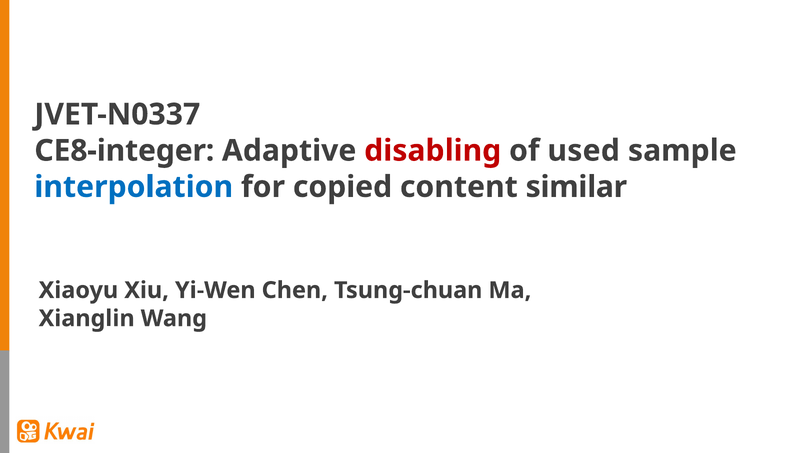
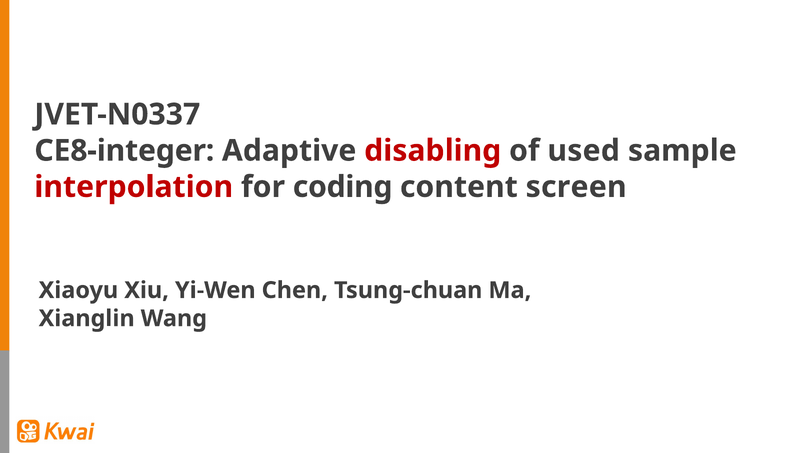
interpolation colour: blue -> red
copied: copied -> coding
similar: similar -> screen
